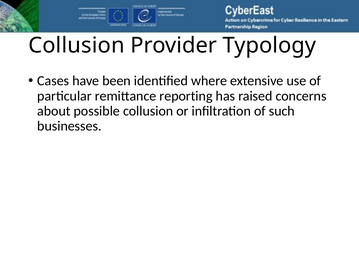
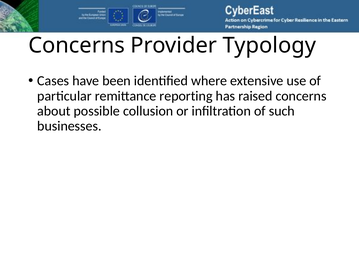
Collusion at (76, 46): Collusion -> Concerns
